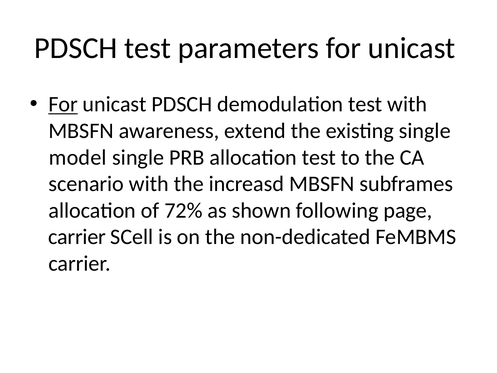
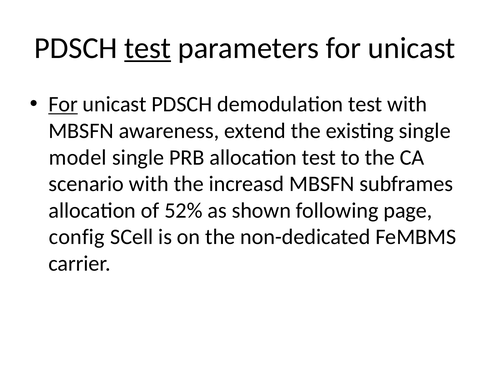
test at (148, 48) underline: none -> present
72%: 72% -> 52%
carrier at (77, 237): carrier -> config
